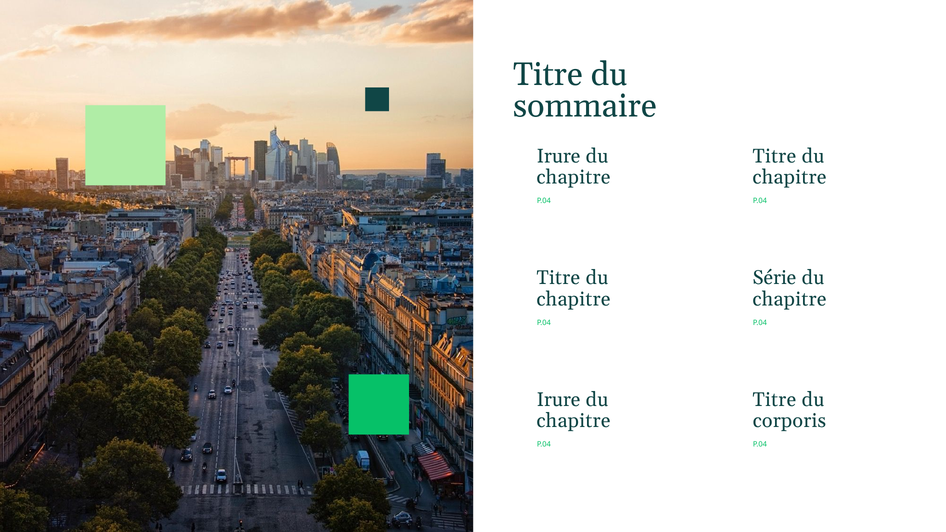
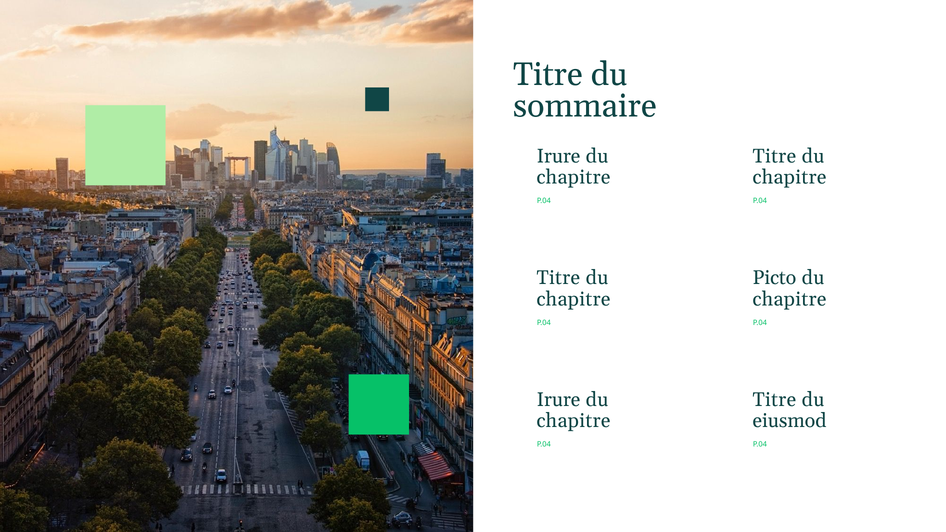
Série: Série -> Picto
corporis: corporis -> eiusmod
